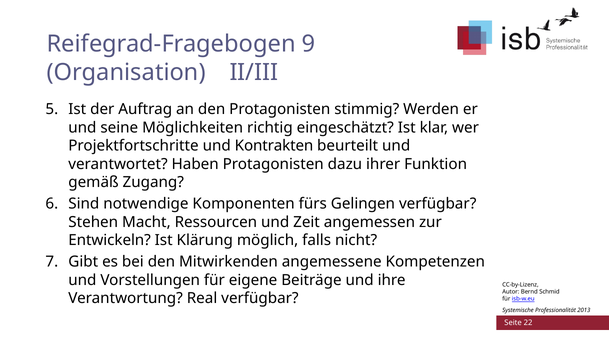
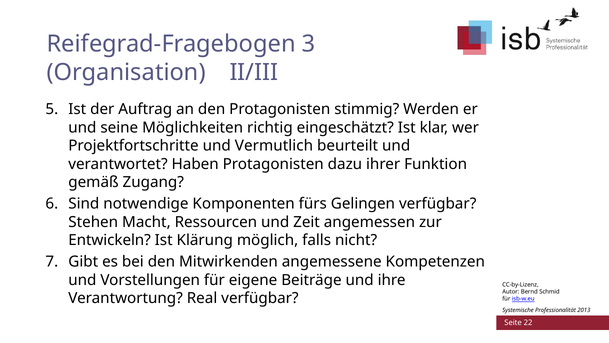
9: 9 -> 3
Kontrakten: Kontrakten -> Vermutlich
